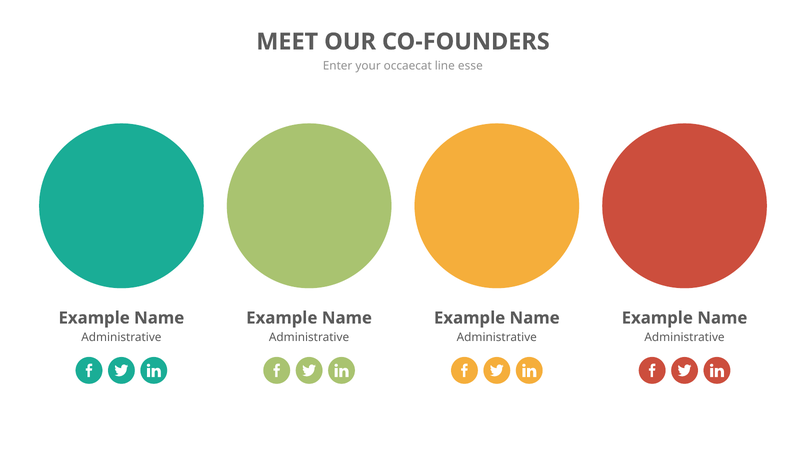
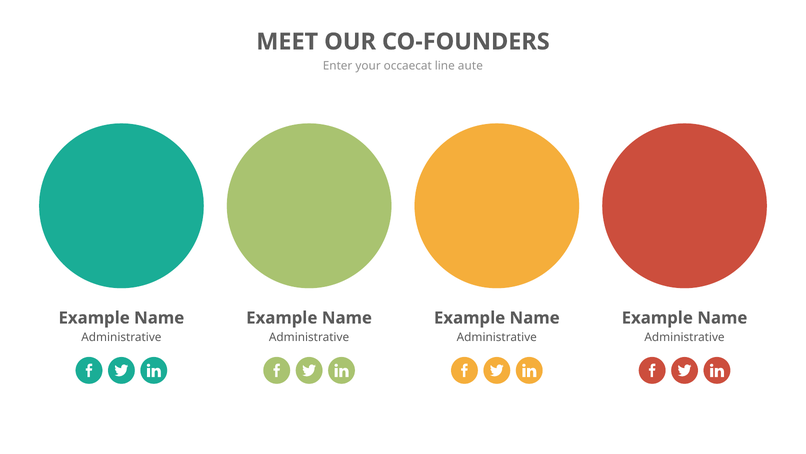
esse: esse -> aute
